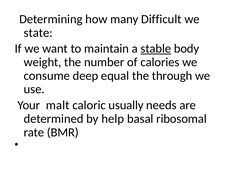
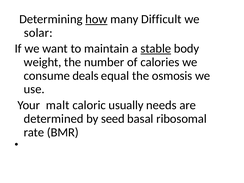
how underline: none -> present
state: state -> solar
deep: deep -> deals
through: through -> osmosis
help: help -> seed
